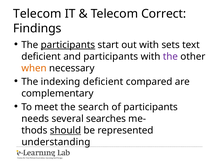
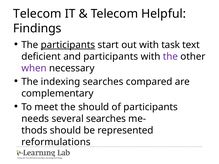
Correct: Correct -> Helpful
sets: sets -> task
when colour: orange -> purple
indexing deficient: deficient -> searches
the search: search -> should
should at (65, 131) underline: present -> none
understanding: understanding -> reformulations
